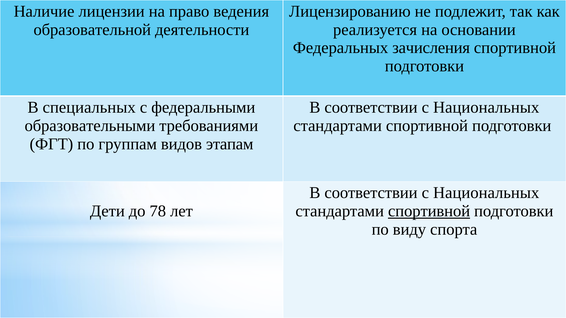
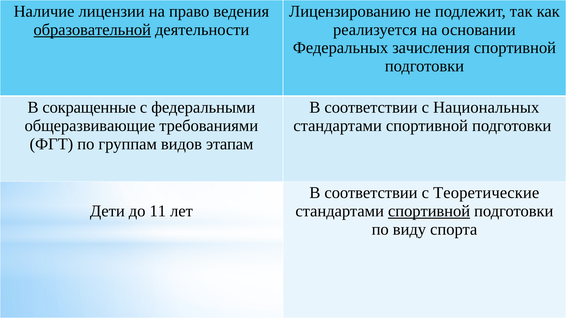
образовательной underline: none -> present
специальных: специальных -> сокращенные
образовательными: образовательными -> общеразвивающие
Национальных at (486, 193): Национальных -> Теоретические
78: 78 -> 11
